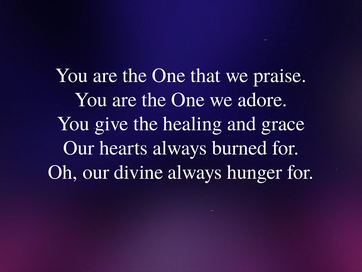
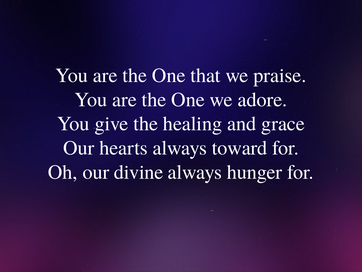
burned: burned -> toward
